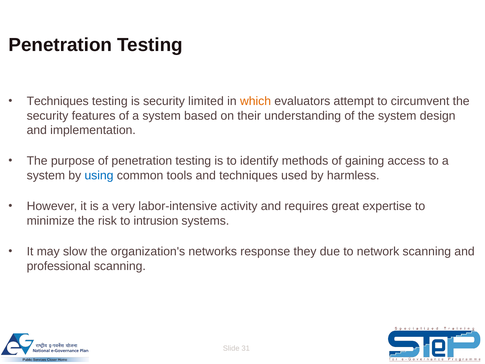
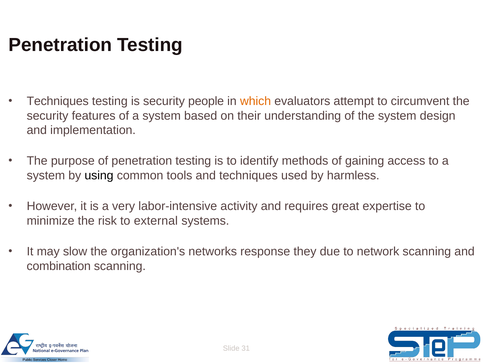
limited: limited -> people
using colour: blue -> black
intrusion: intrusion -> external
professional: professional -> combination
